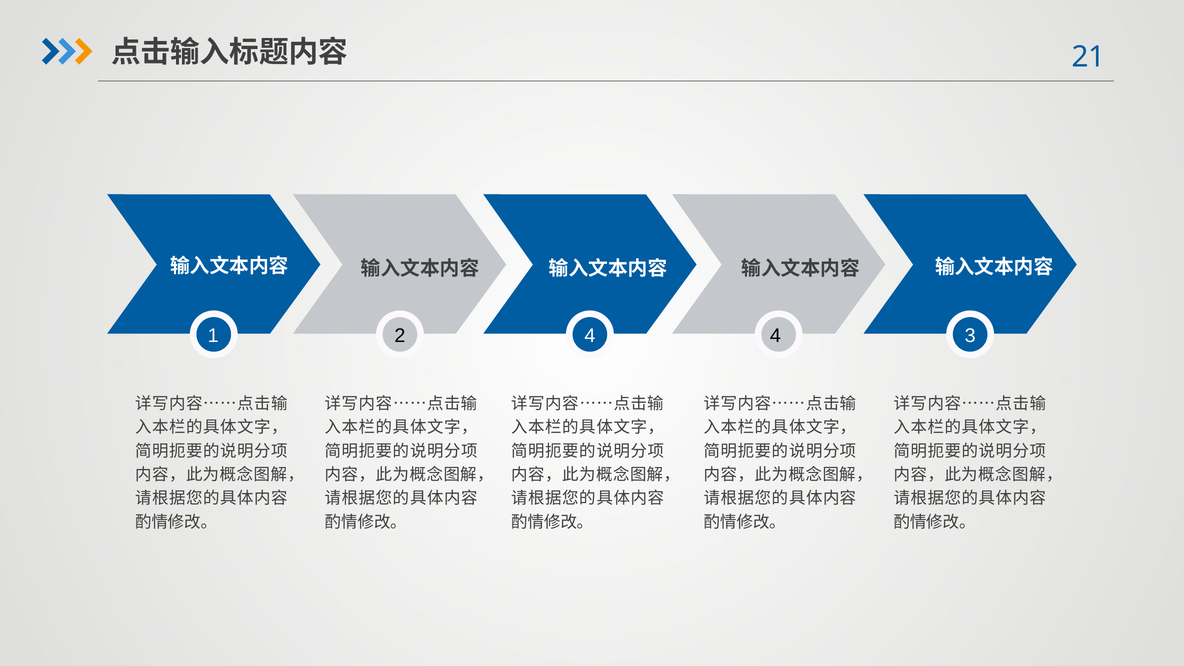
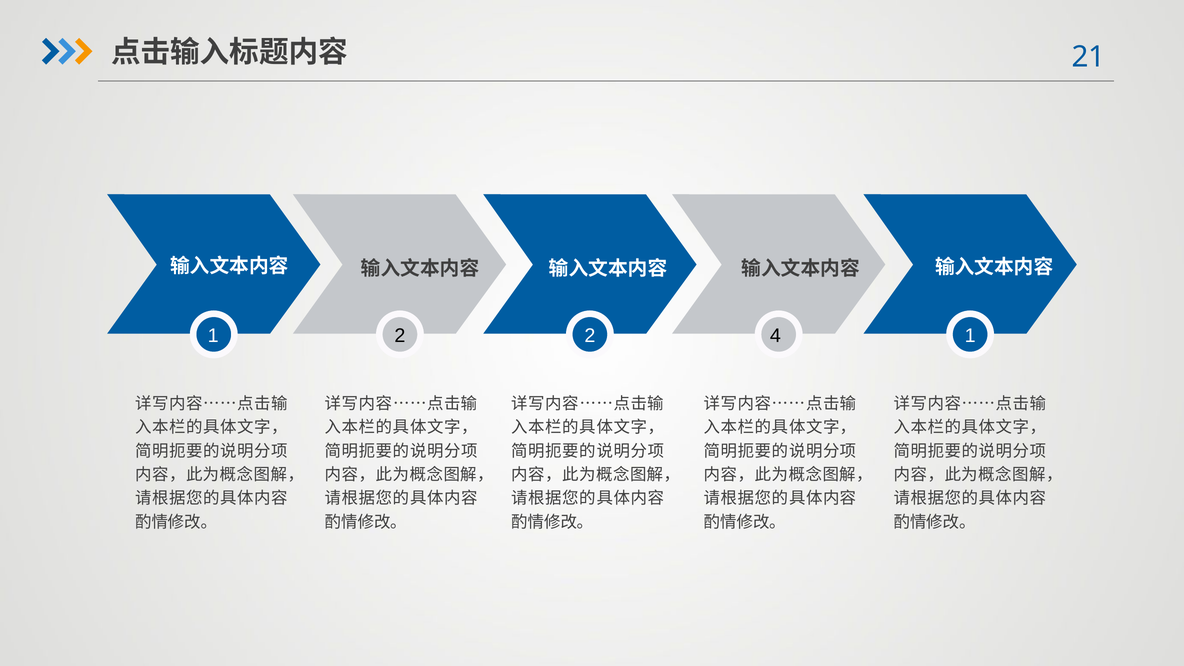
2 4: 4 -> 2
4 3: 3 -> 1
